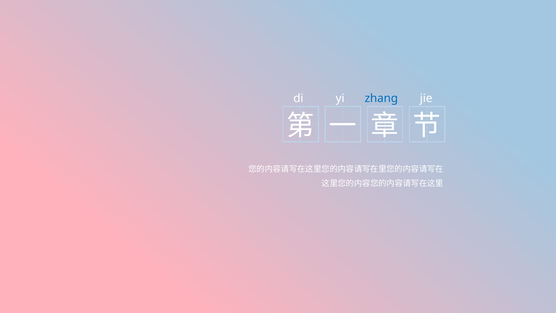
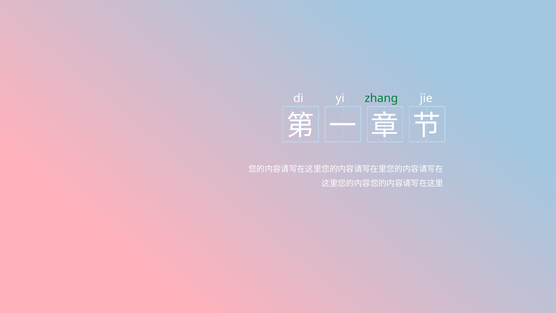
zhang colour: blue -> green
